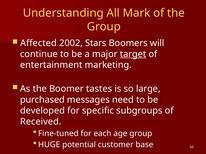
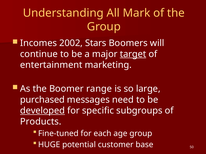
Affected: Affected -> Incomes
tastes: tastes -> range
developed underline: none -> present
Received: Received -> Products
